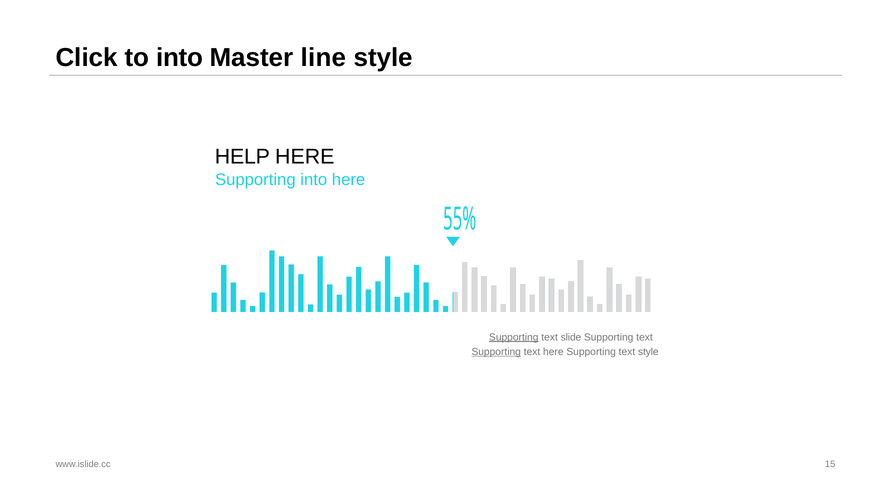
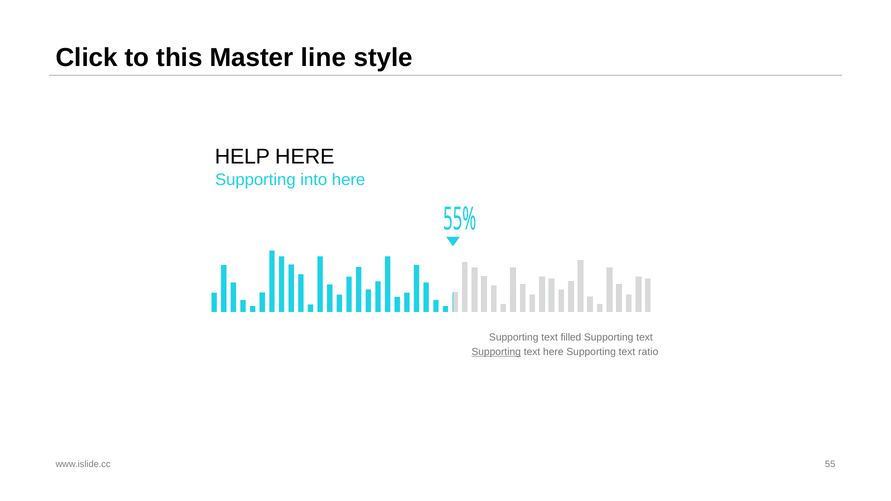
to into: into -> this
Supporting at (514, 337) underline: present -> none
slide: slide -> filled
text style: style -> ratio
15: 15 -> 55
